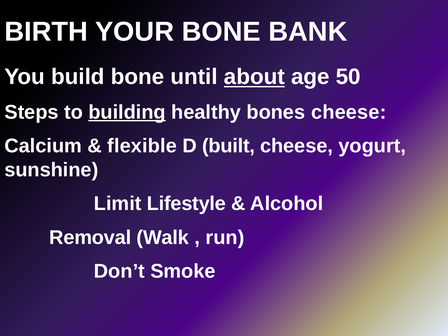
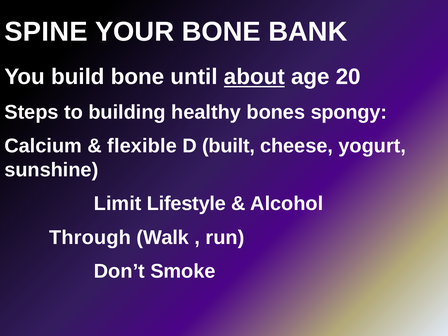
BIRTH: BIRTH -> SPINE
50: 50 -> 20
building underline: present -> none
bones cheese: cheese -> spongy
Removal: Removal -> Through
